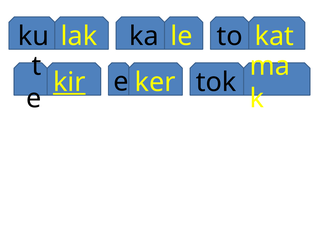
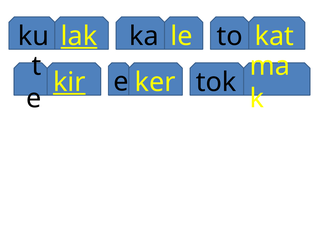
lak underline: none -> present
